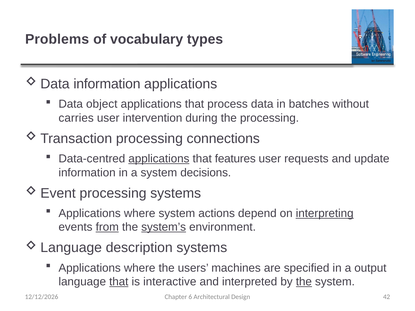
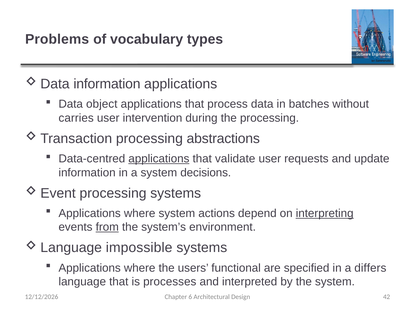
connections: connections -> abstractions
features: features -> validate
system’s underline: present -> none
description: description -> impossible
machines: machines -> functional
output: output -> differs
that at (119, 282) underline: present -> none
interactive: interactive -> processes
the at (304, 282) underline: present -> none
